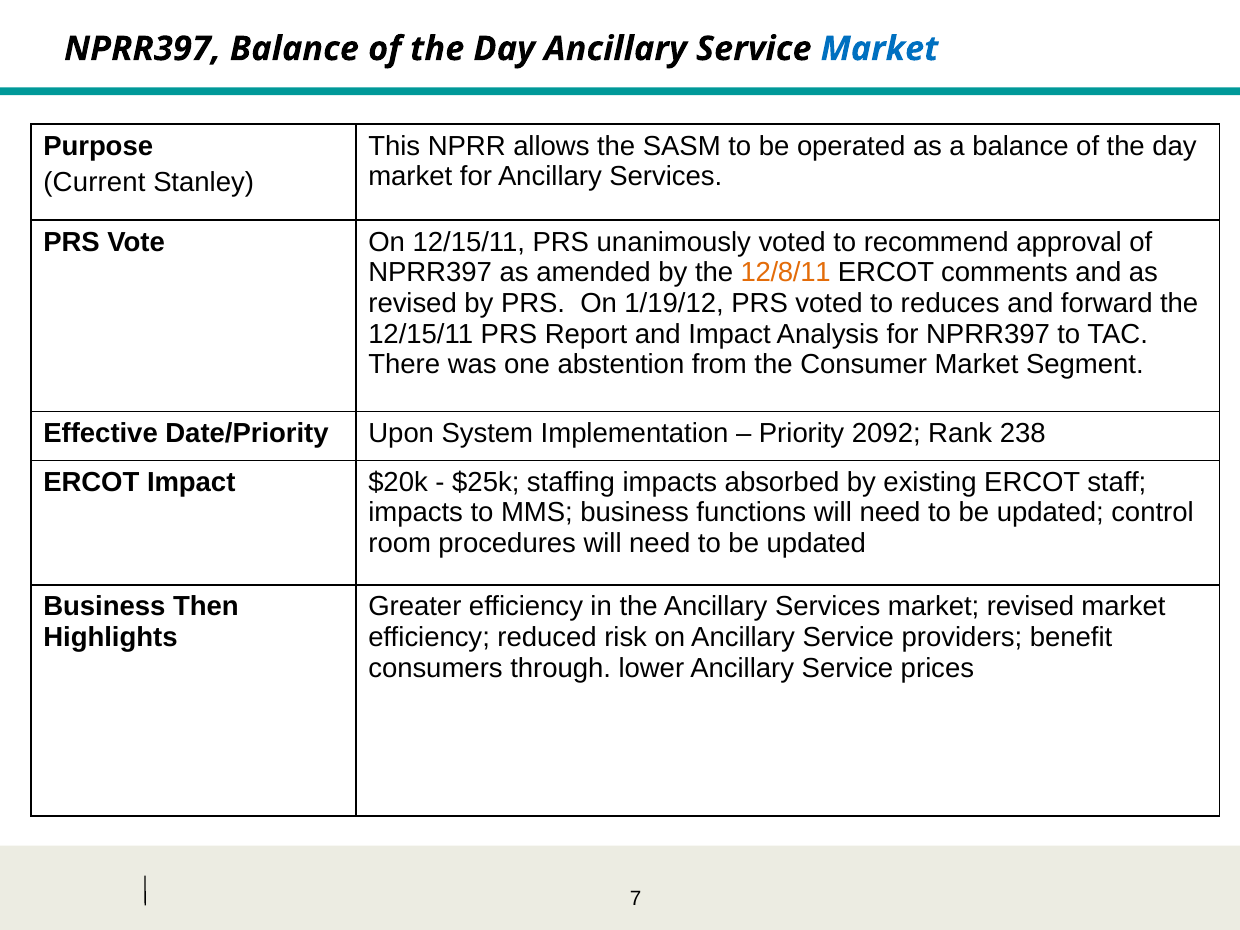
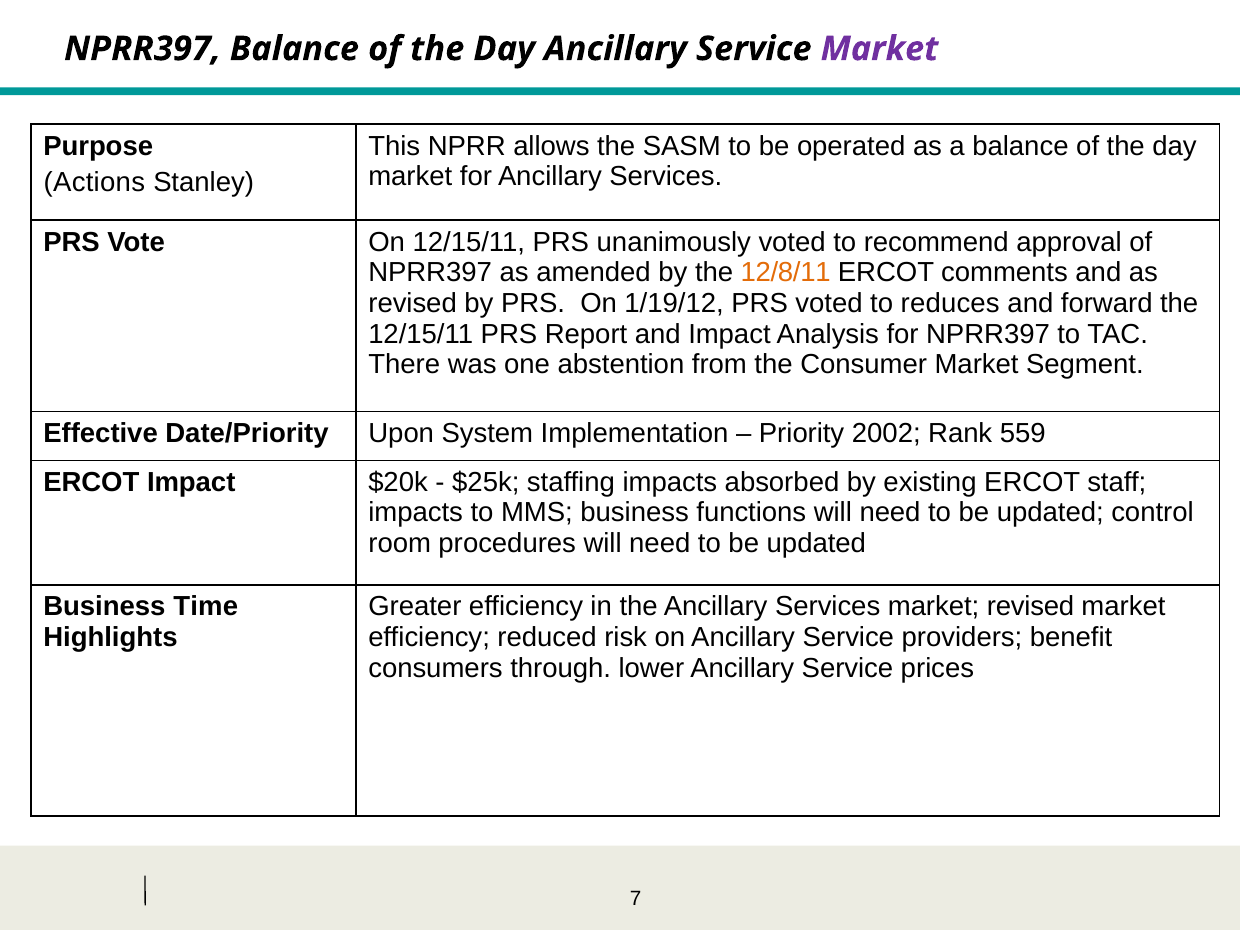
Market at (879, 49) colour: blue -> purple
Current: Current -> Actions
2092: 2092 -> 2002
238: 238 -> 559
Then: Then -> Time
